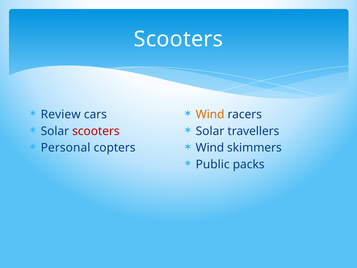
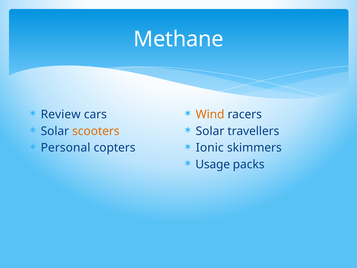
Scooters at (178, 39): Scooters -> Methane
scooters at (96, 131) colour: red -> orange
Wind at (210, 148): Wind -> Ionic
Public: Public -> Usage
